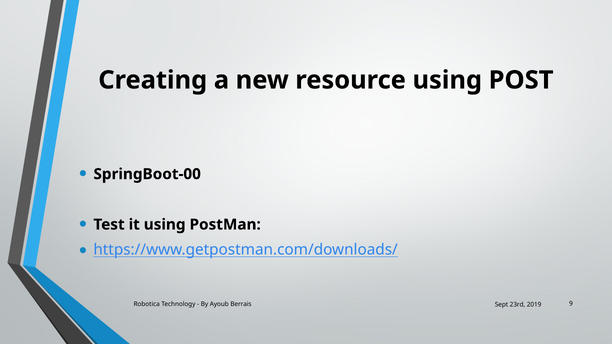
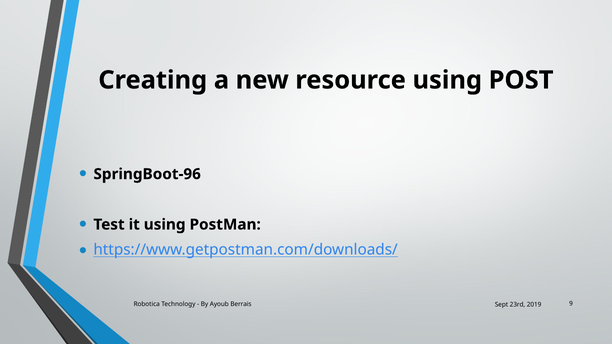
SpringBoot-00: SpringBoot-00 -> SpringBoot-96
